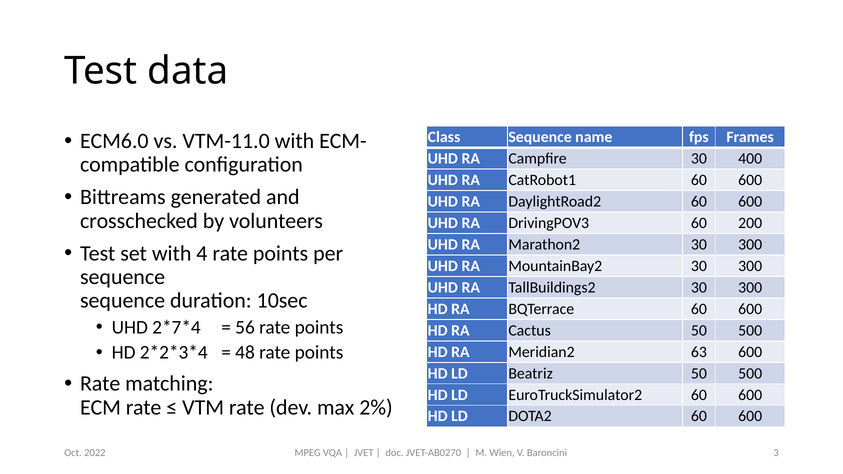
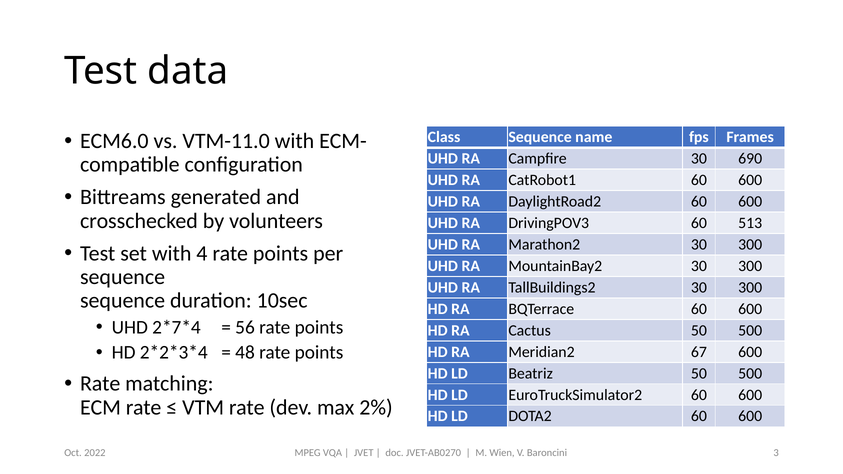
400: 400 -> 690
200: 200 -> 513
63: 63 -> 67
